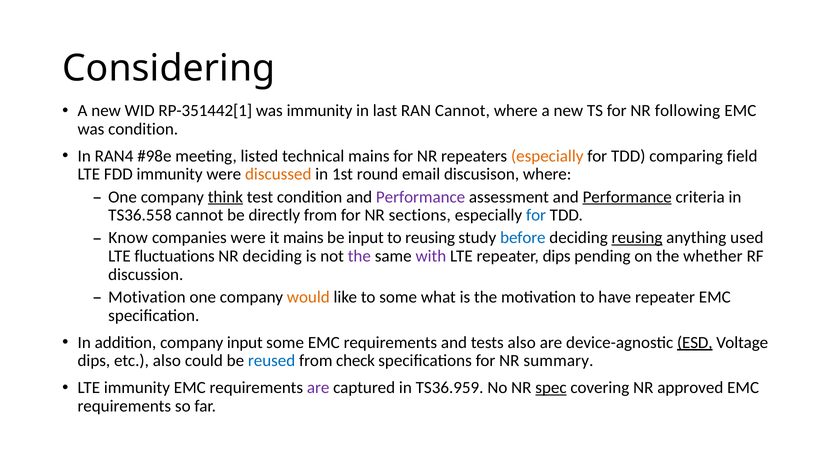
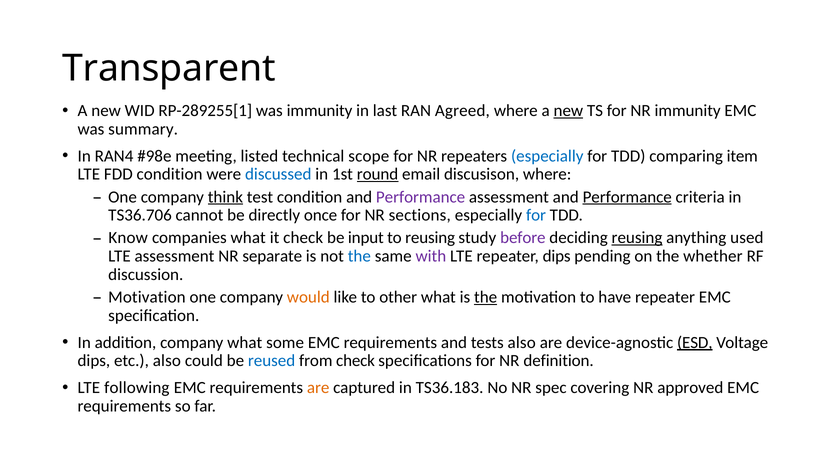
Considering: Considering -> Transparent
RP-351442[1: RP-351442[1 -> RP-289255[1
RAN Cannot: Cannot -> Agreed
new at (568, 111) underline: none -> present
NR following: following -> immunity
was condition: condition -> summary
technical mains: mains -> scope
especially at (547, 156) colour: orange -> blue
field: field -> item
FDD immunity: immunity -> condition
discussed colour: orange -> blue
round underline: none -> present
TS36.558: TS36.558 -> TS36.706
directly from: from -> once
companies were: were -> what
it mains: mains -> check
before colour: blue -> purple
LTE fluctuations: fluctuations -> assessment
NR deciding: deciding -> separate
the at (359, 257) colour: purple -> blue
to some: some -> other
the at (486, 298) underline: none -> present
company input: input -> what
summary: summary -> definition
LTE immunity: immunity -> following
are at (318, 388) colour: purple -> orange
TS36.959: TS36.959 -> TS36.183
spec underline: present -> none
